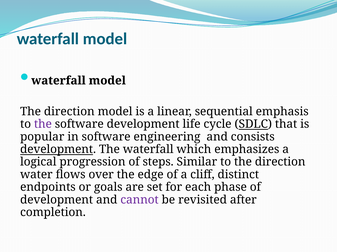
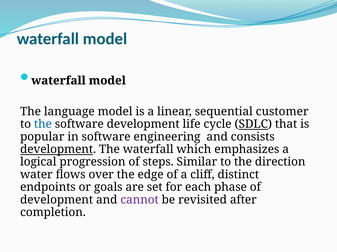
direction at (69, 112): direction -> language
emphasis: emphasis -> customer
the at (43, 124) colour: purple -> blue
